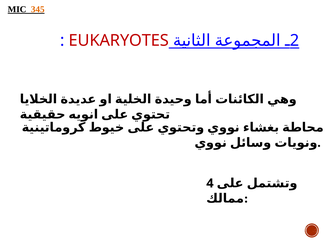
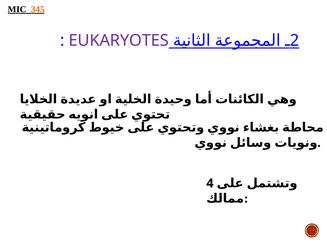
EUKARYOTES colour: red -> purple
